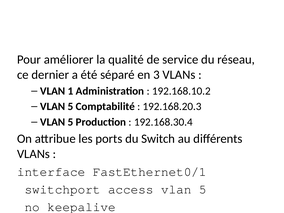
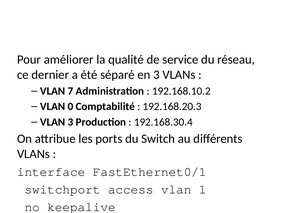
1: 1 -> 7
5 at (70, 107): 5 -> 0
5 at (70, 122): 5 -> 3
access vlan 5: 5 -> 1
